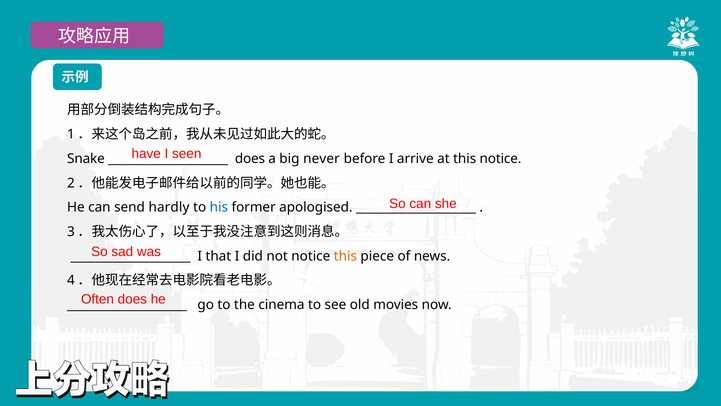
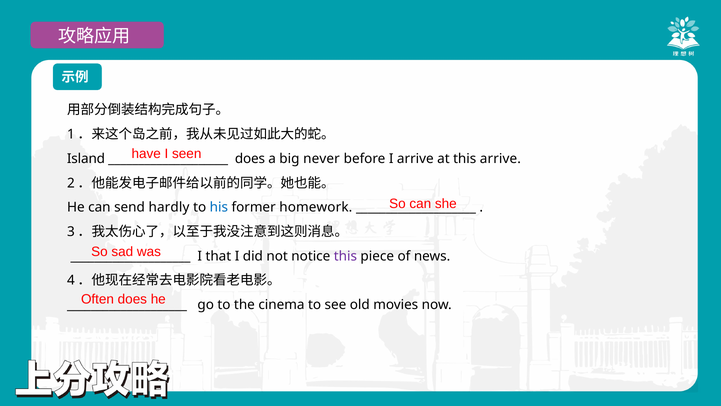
Snake: Snake -> Island
this notice: notice -> arrive
apologised: apologised -> homework
this at (345, 256) colour: orange -> purple
